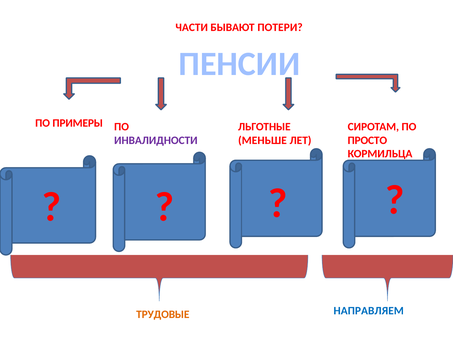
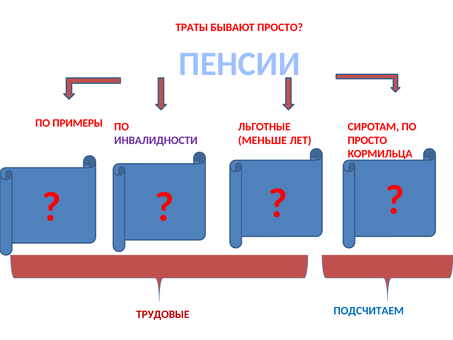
ЧАСТИ: ЧАСТИ -> ТРАТЫ
БЫВАЮТ ПОТЕРИ: ПОТЕРИ -> ПРОСТО
НАПРАВЛЯЕМ: НАПРАВЛЯЕМ -> ПОДСЧИТАЕМ
ТРУДОВЫЕ colour: orange -> red
